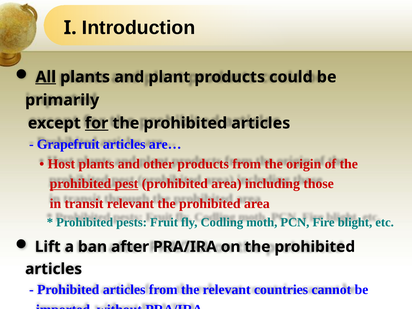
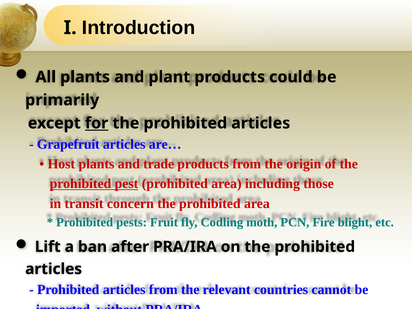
All underline: present -> none
other: other -> trade
transit relevant: relevant -> concern
